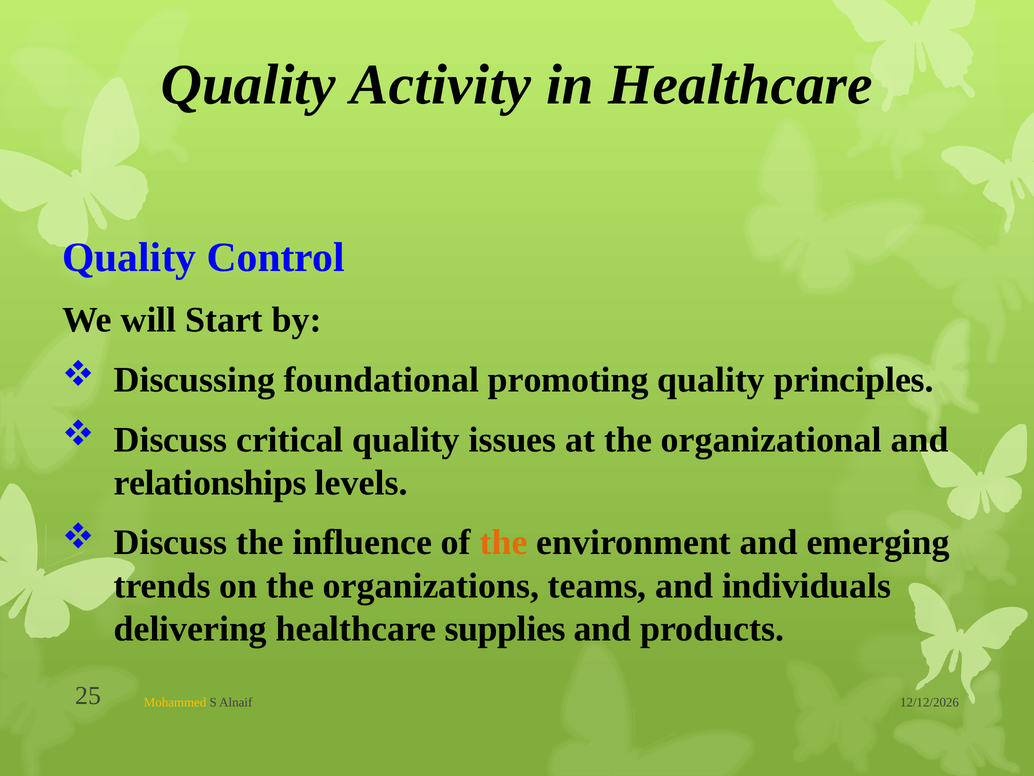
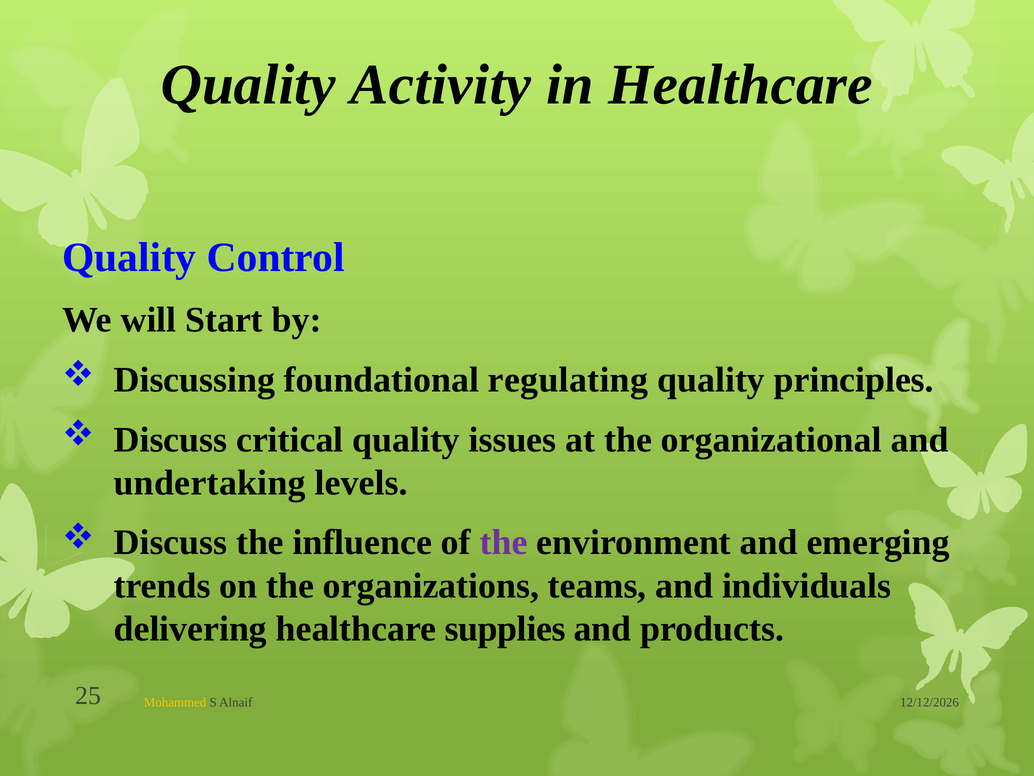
promoting: promoting -> regulating
relationships: relationships -> undertaking
the at (504, 542) colour: orange -> purple
